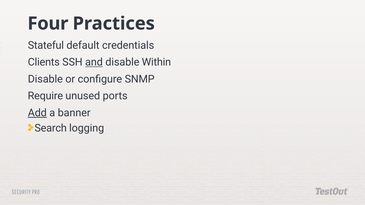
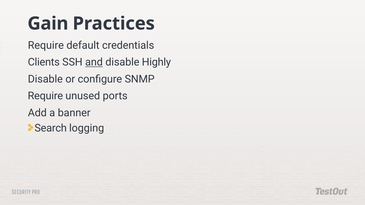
Four: Four -> Gain
Stateful at (46, 45): Stateful -> Require
Within: Within -> Highly
Add underline: present -> none
